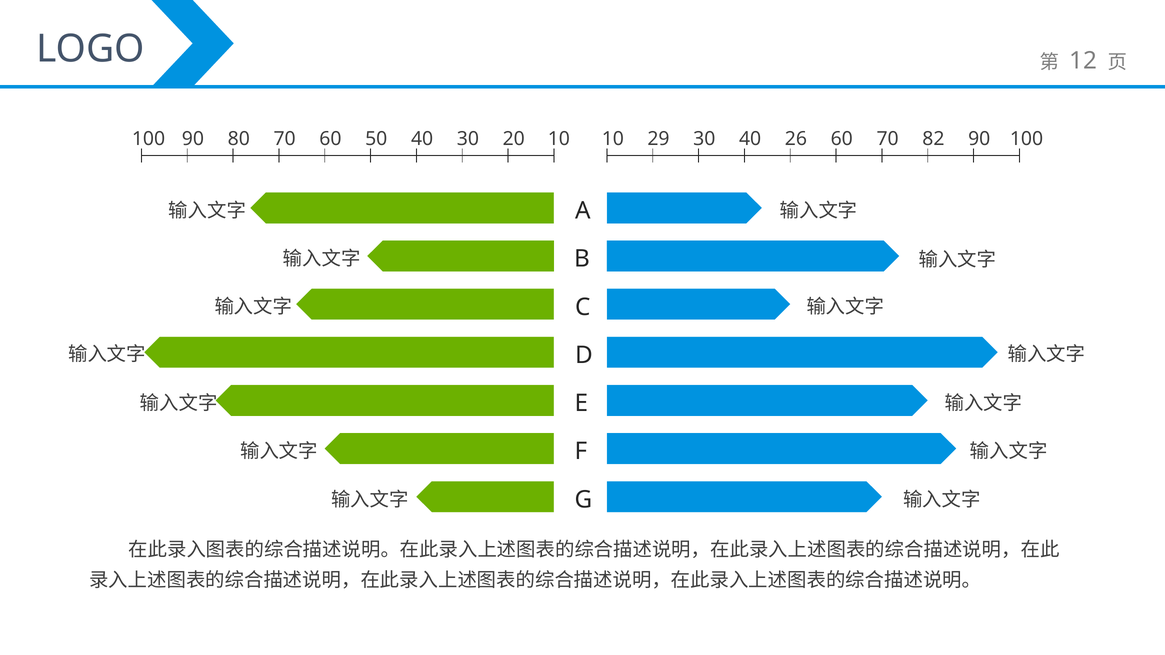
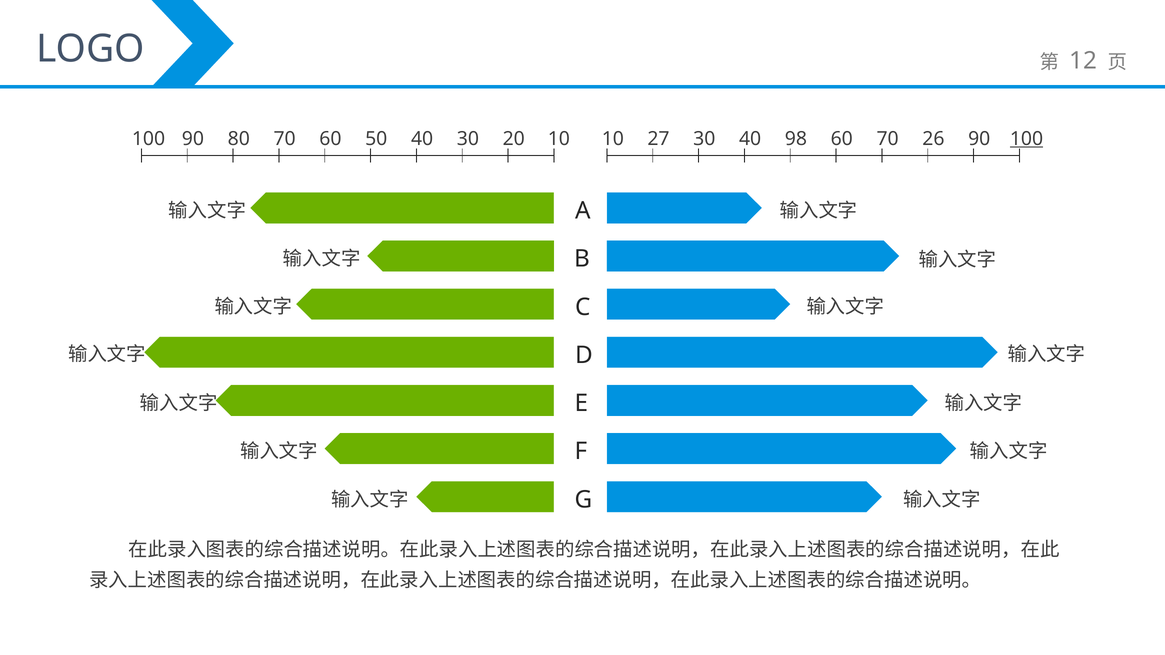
29: 29 -> 27
26: 26 -> 98
82: 82 -> 26
100 at (1027, 139) underline: none -> present
